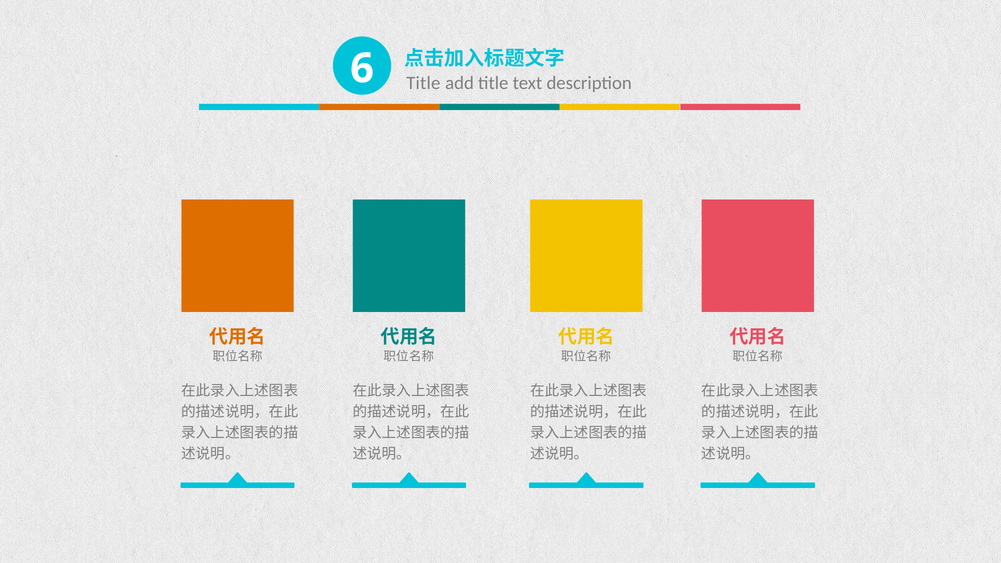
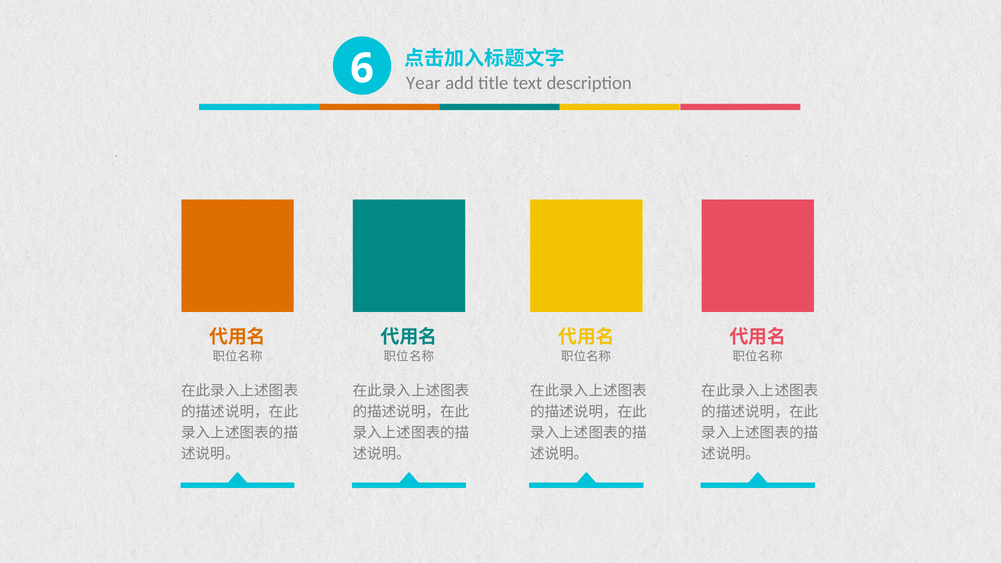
Title at (423, 83): Title -> Year
